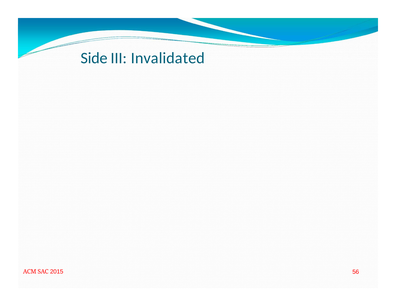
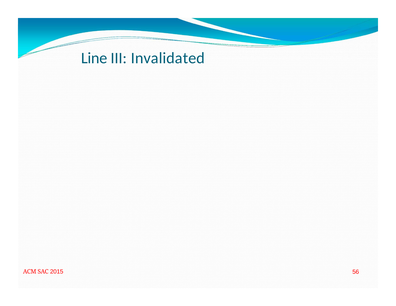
Side: Side -> Line
